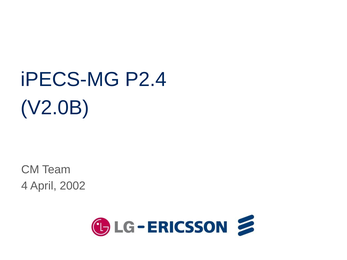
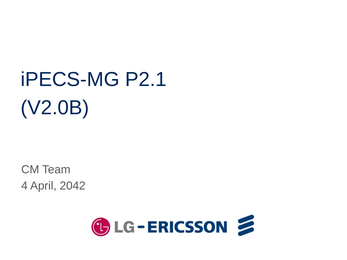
P2.4: P2.4 -> P2.1
2002: 2002 -> 2042
